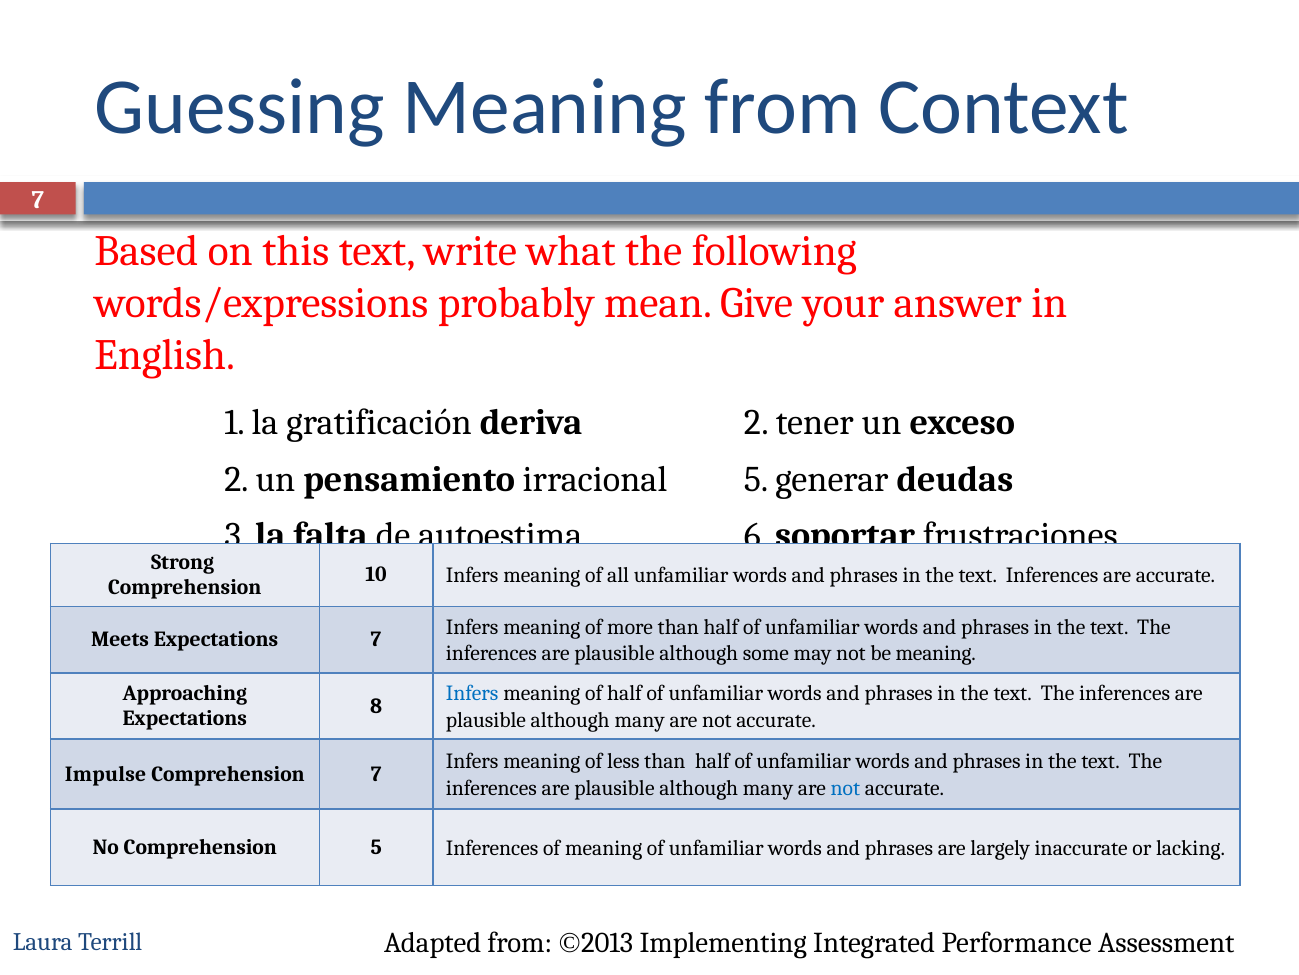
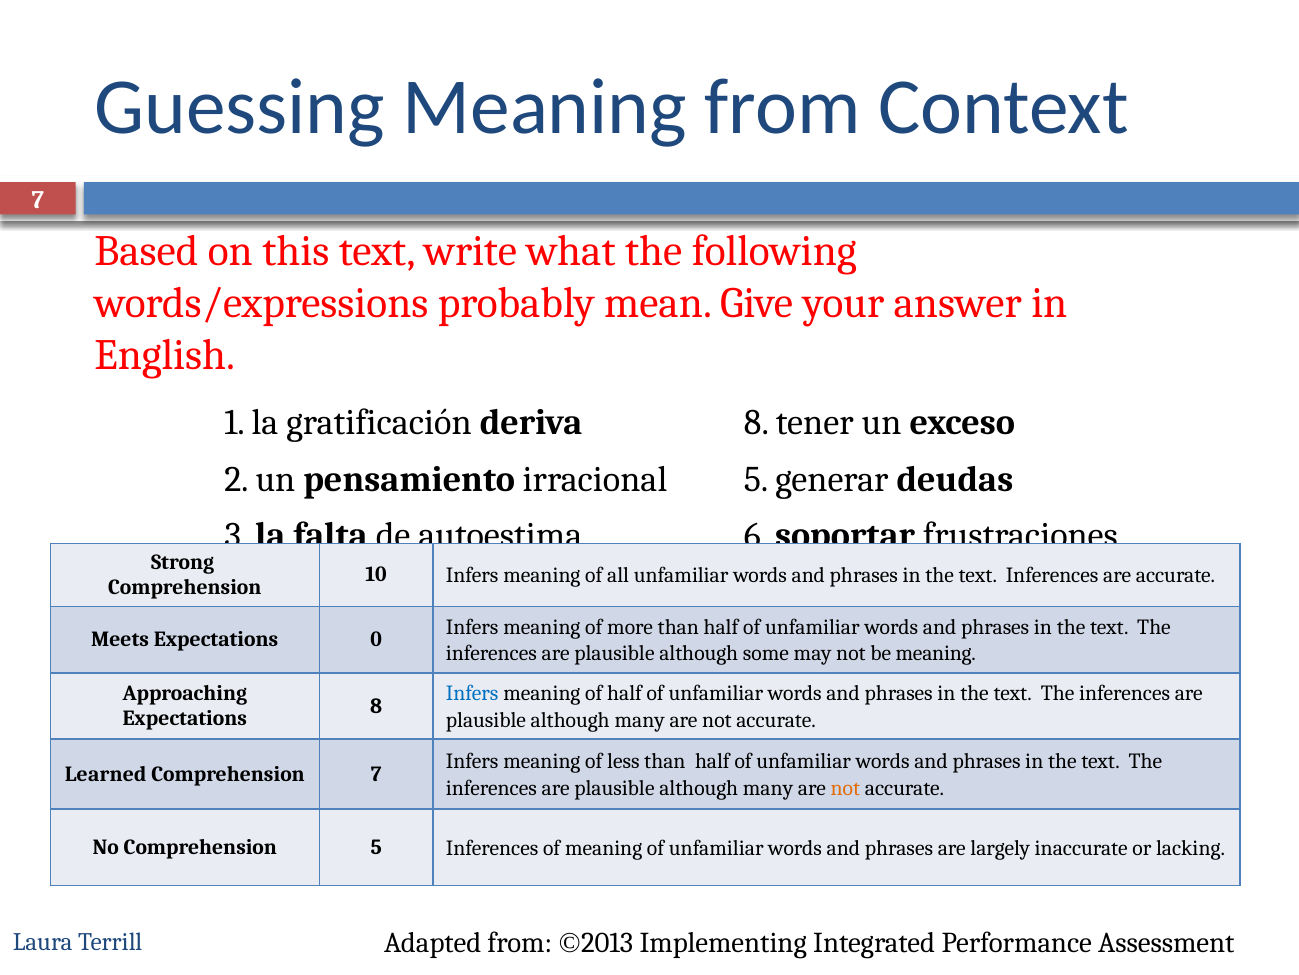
deriva 2: 2 -> 8
Expectations 7: 7 -> 0
Impulse: Impulse -> Learned
not at (845, 788) colour: blue -> orange
